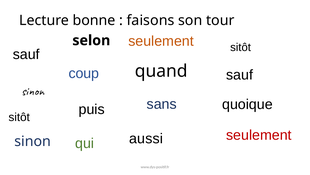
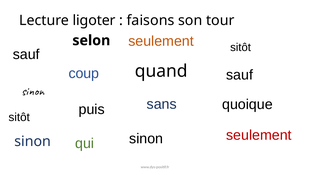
bonne: bonne -> ligoter
qui aussi: aussi -> sinon
